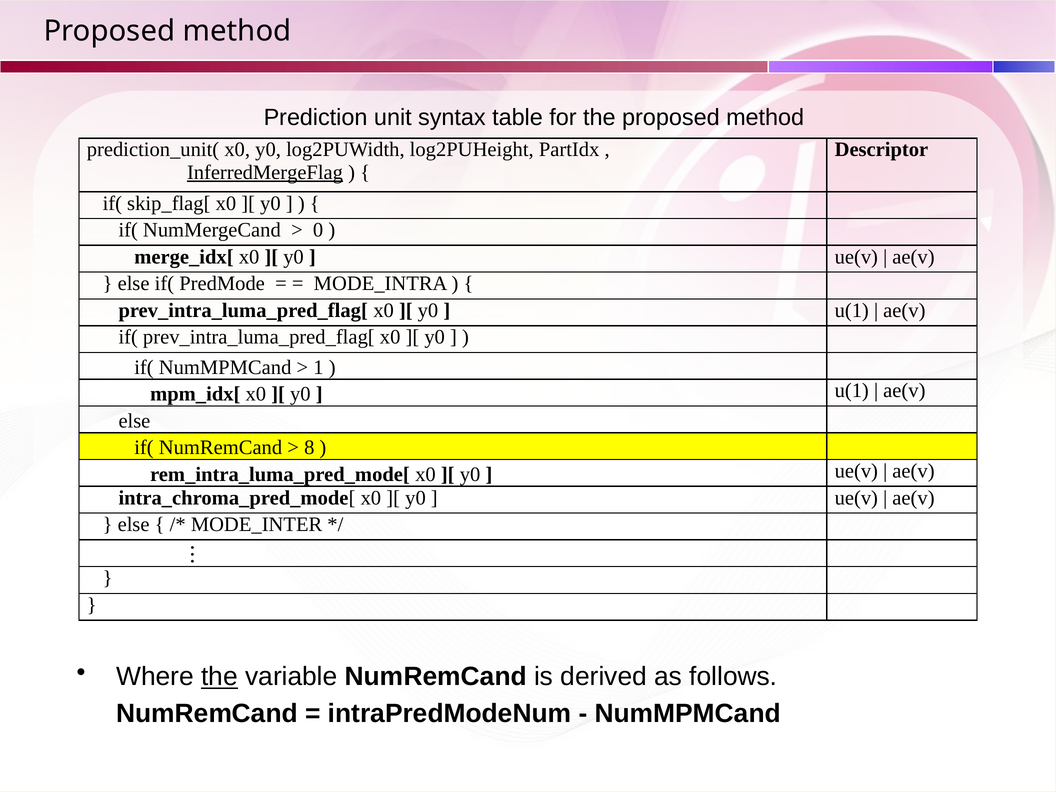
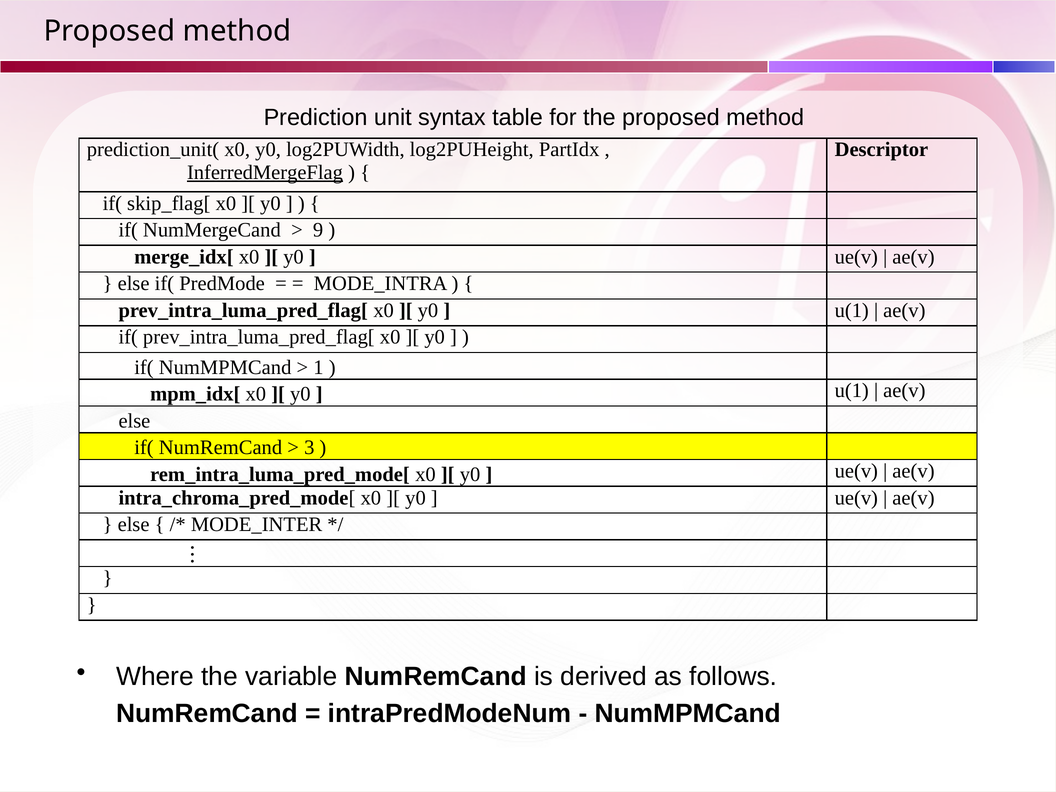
0: 0 -> 9
8: 8 -> 3
the at (219, 677) underline: present -> none
